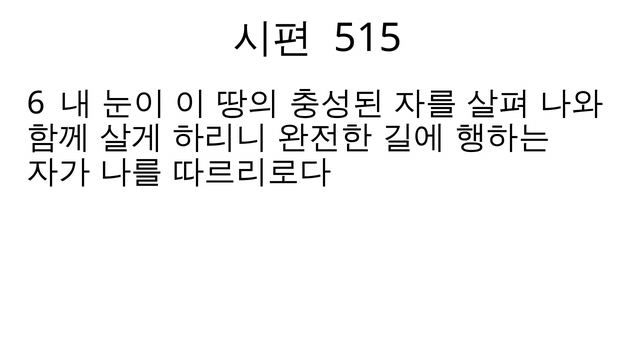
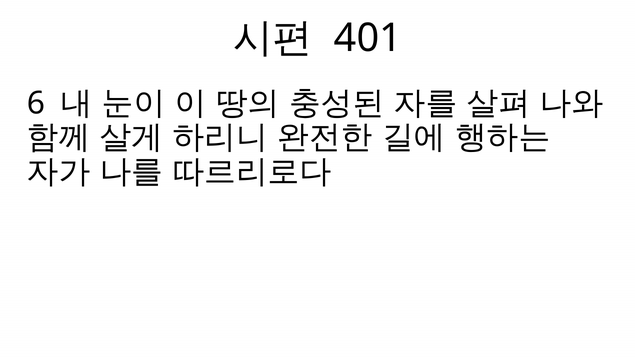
515: 515 -> 401
